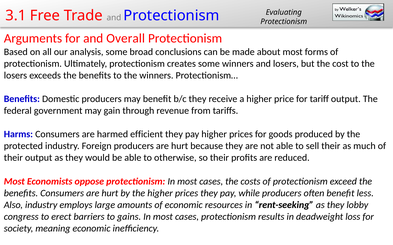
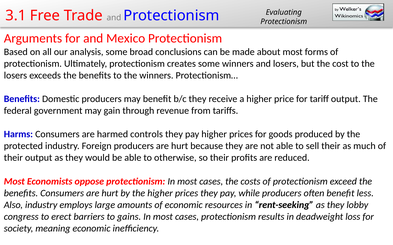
Overall: Overall -> Mexico
efficient: efficient -> controls
